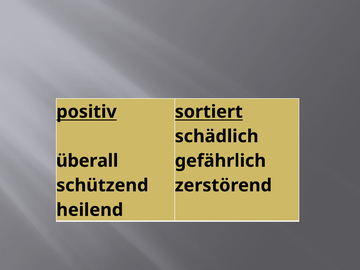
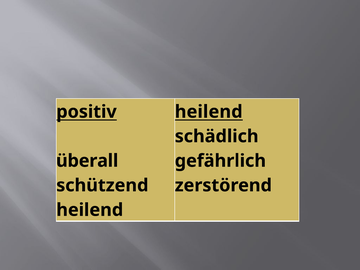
sortiert at (209, 112): sortiert -> heilend
